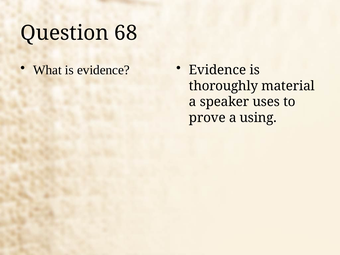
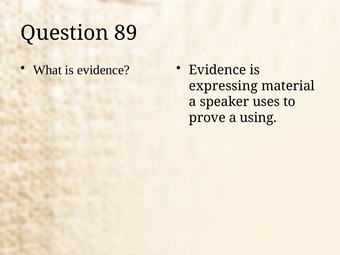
68: 68 -> 89
thoroughly: thoroughly -> expressing
